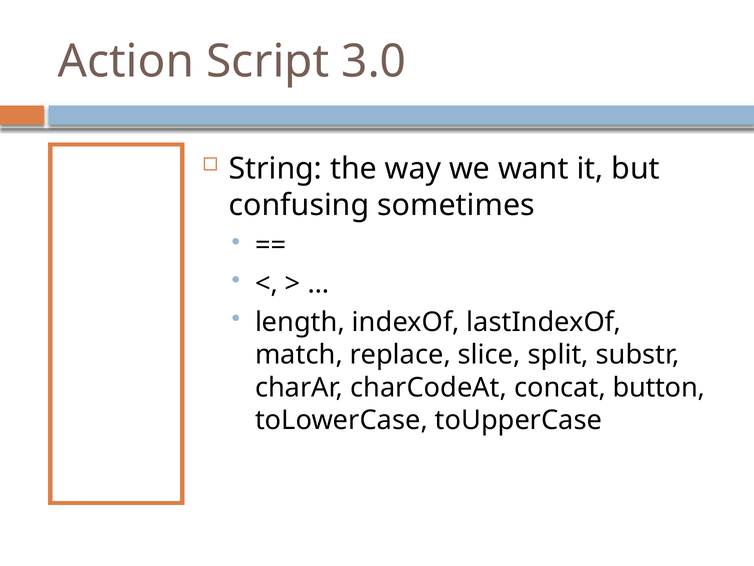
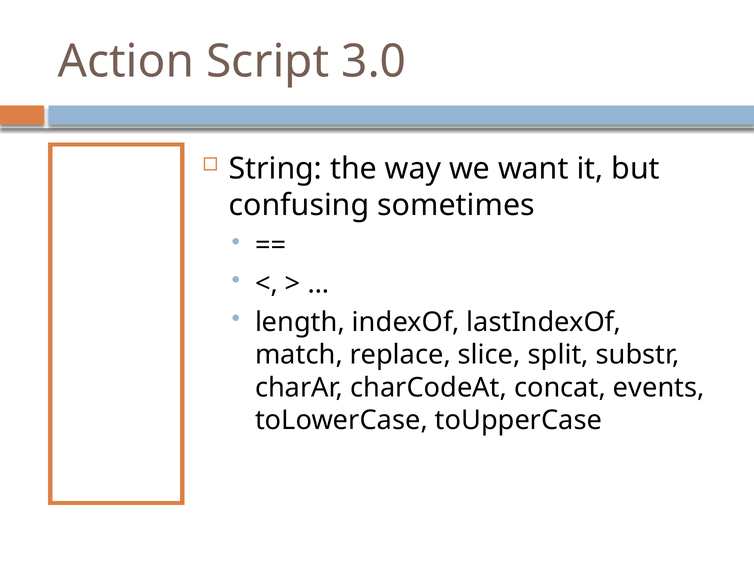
button: button -> events
